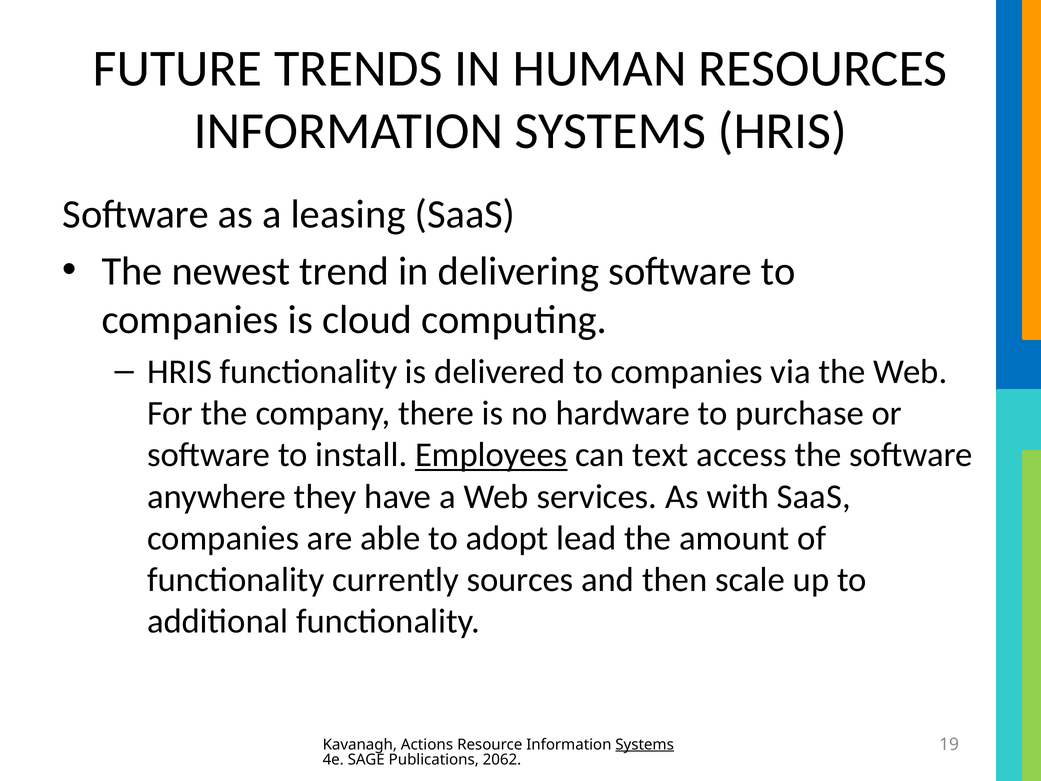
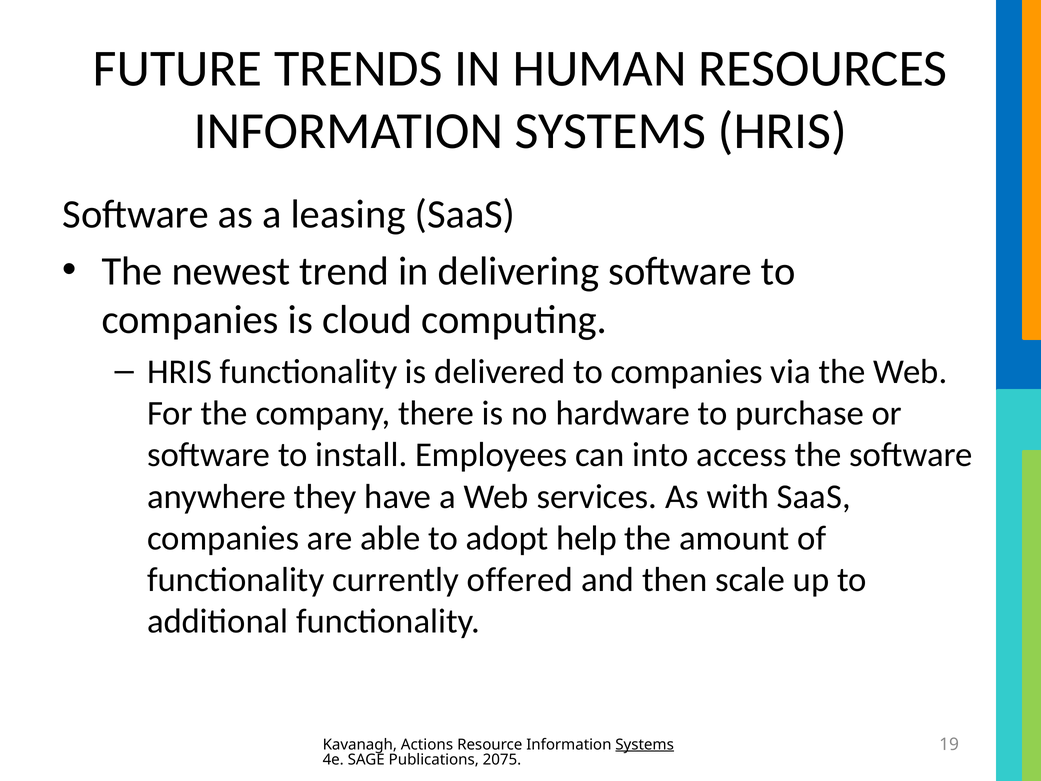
Employees underline: present -> none
text: text -> into
lead: lead -> help
sources: sources -> offered
2062: 2062 -> 2075
